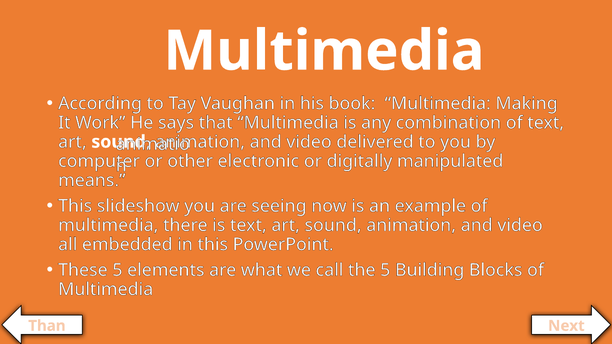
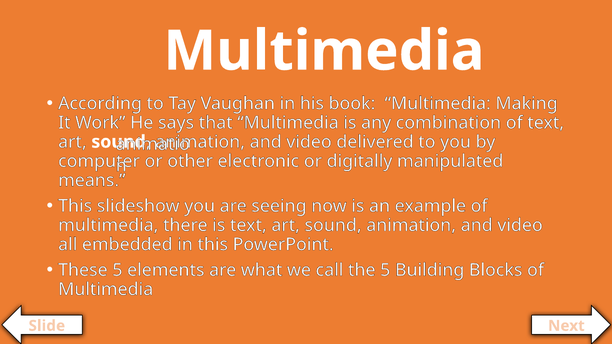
Than: Than -> Slide
